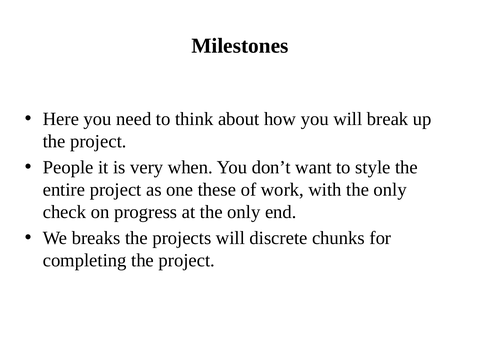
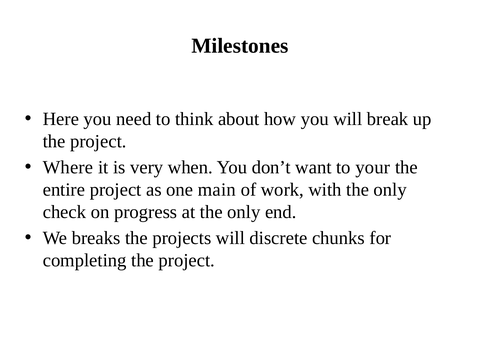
People: People -> Where
style: style -> your
these: these -> main
